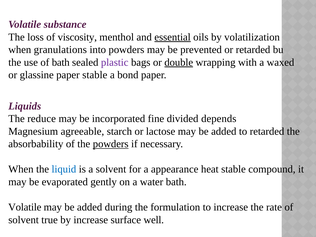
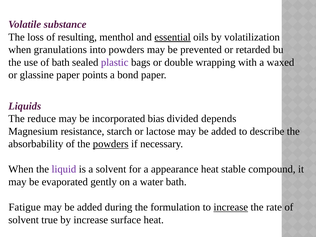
viscosity: viscosity -> resulting
double underline: present -> none
paper stable: stable -> points
fine: fine -> bias
agreeable: agreeable -> resistance
to retarded: retarded -> describe
liquid colour: blue -> purple
Volatile at (25, 207): Volatile -> Fatigue
increase at (231, 207) underline: none -> present
surface well: well -> heat
